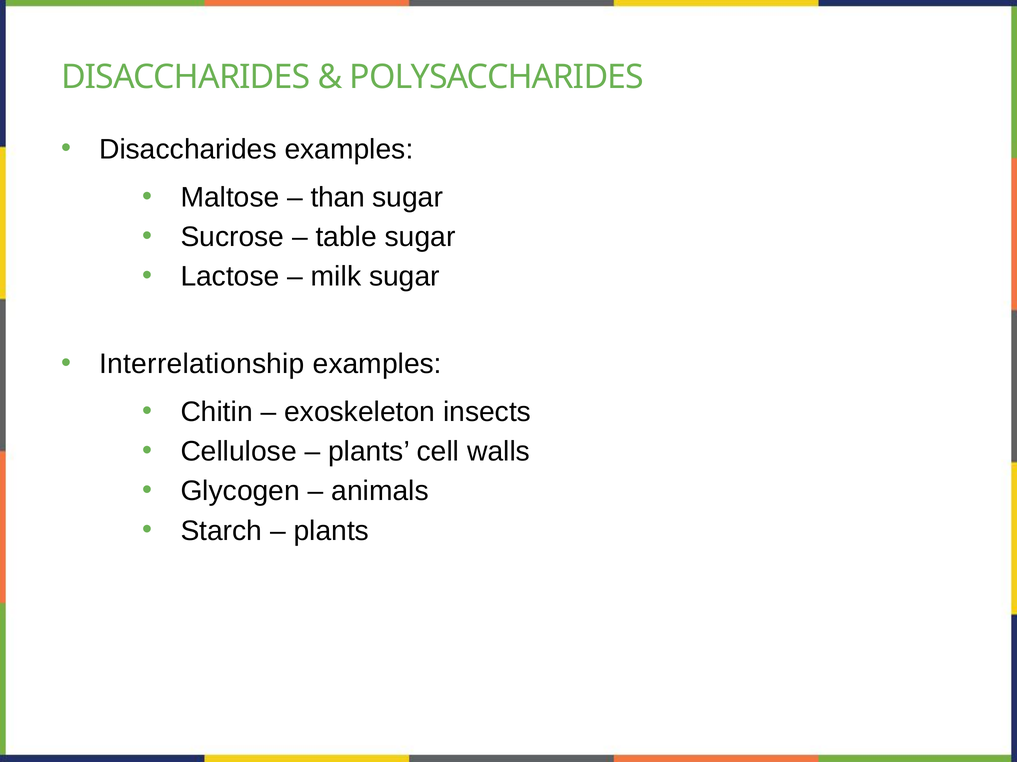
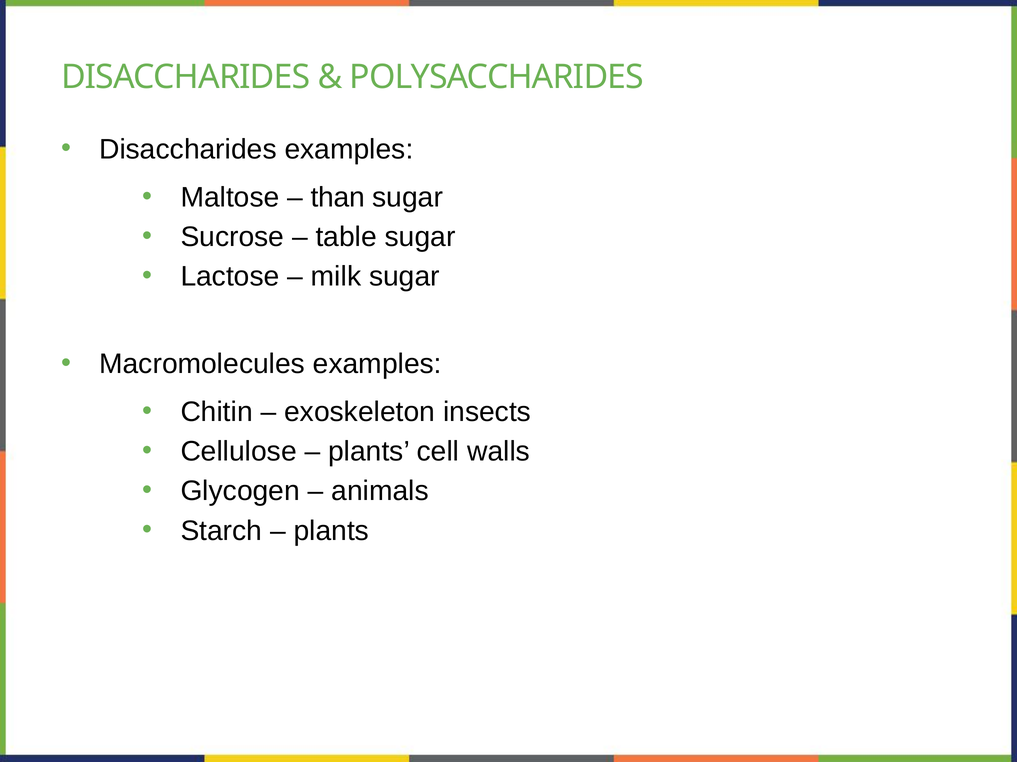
Interrelationship: Interrelationship -> Macromolecules
